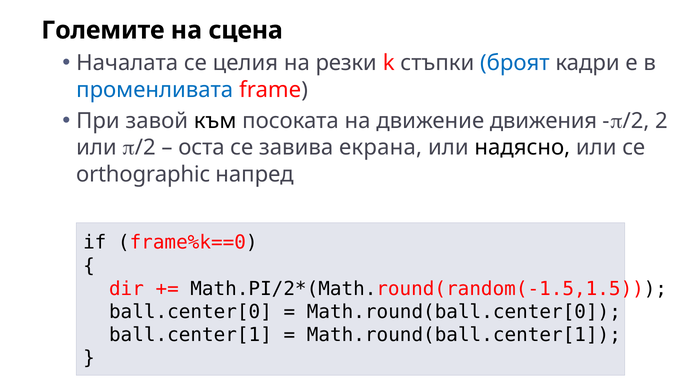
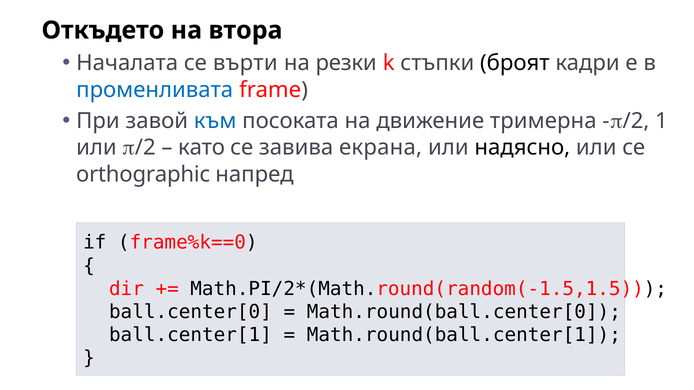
Големите: Големите -> Откъдето
сцена: сцена -> втора
целия: целия -> върти
броят colour: blue -> black
към colour: black -> blue
движения: движения -> тримерна
2: 2 -> 1
оста: оста -> като
